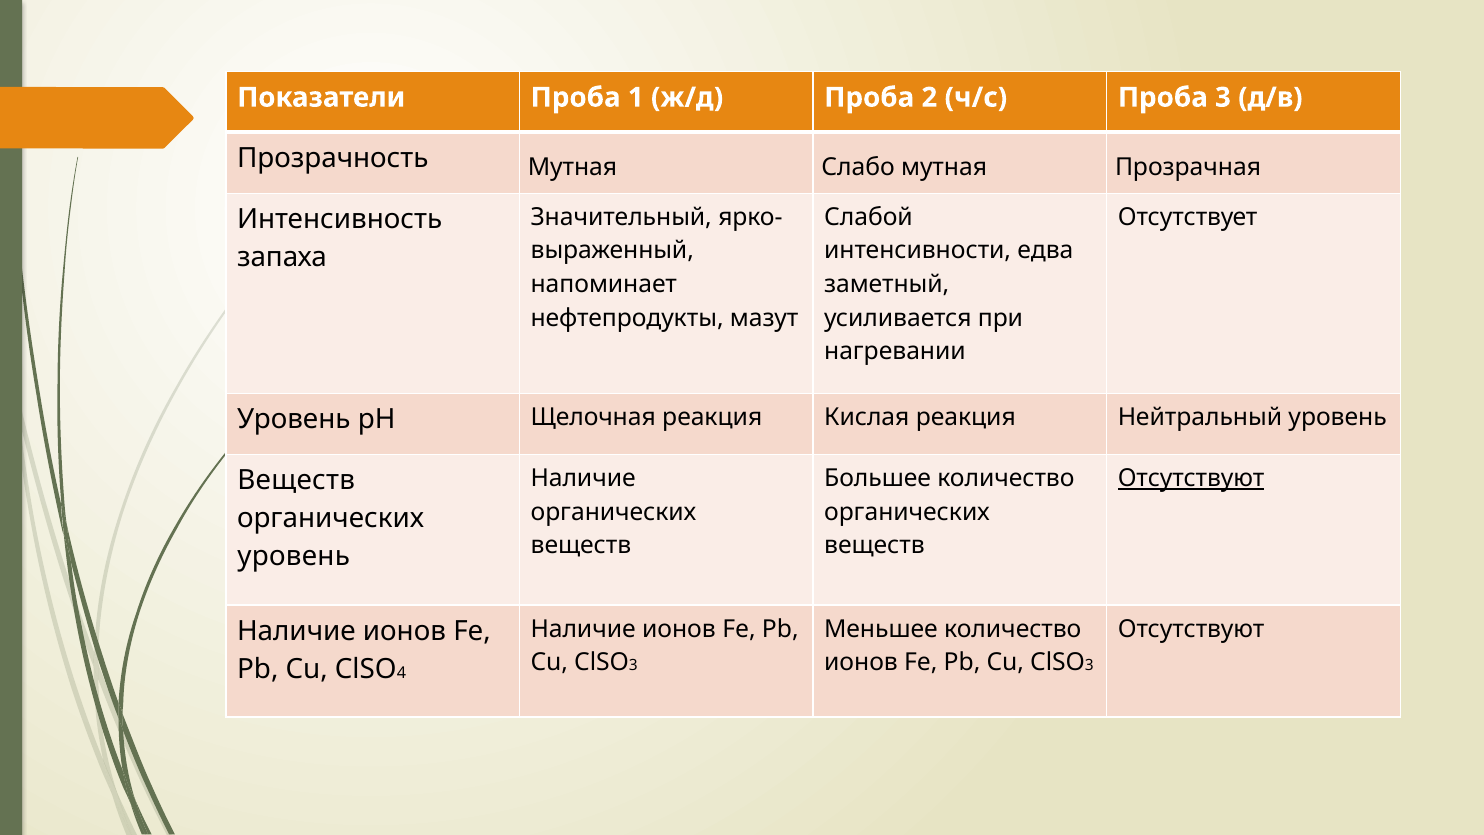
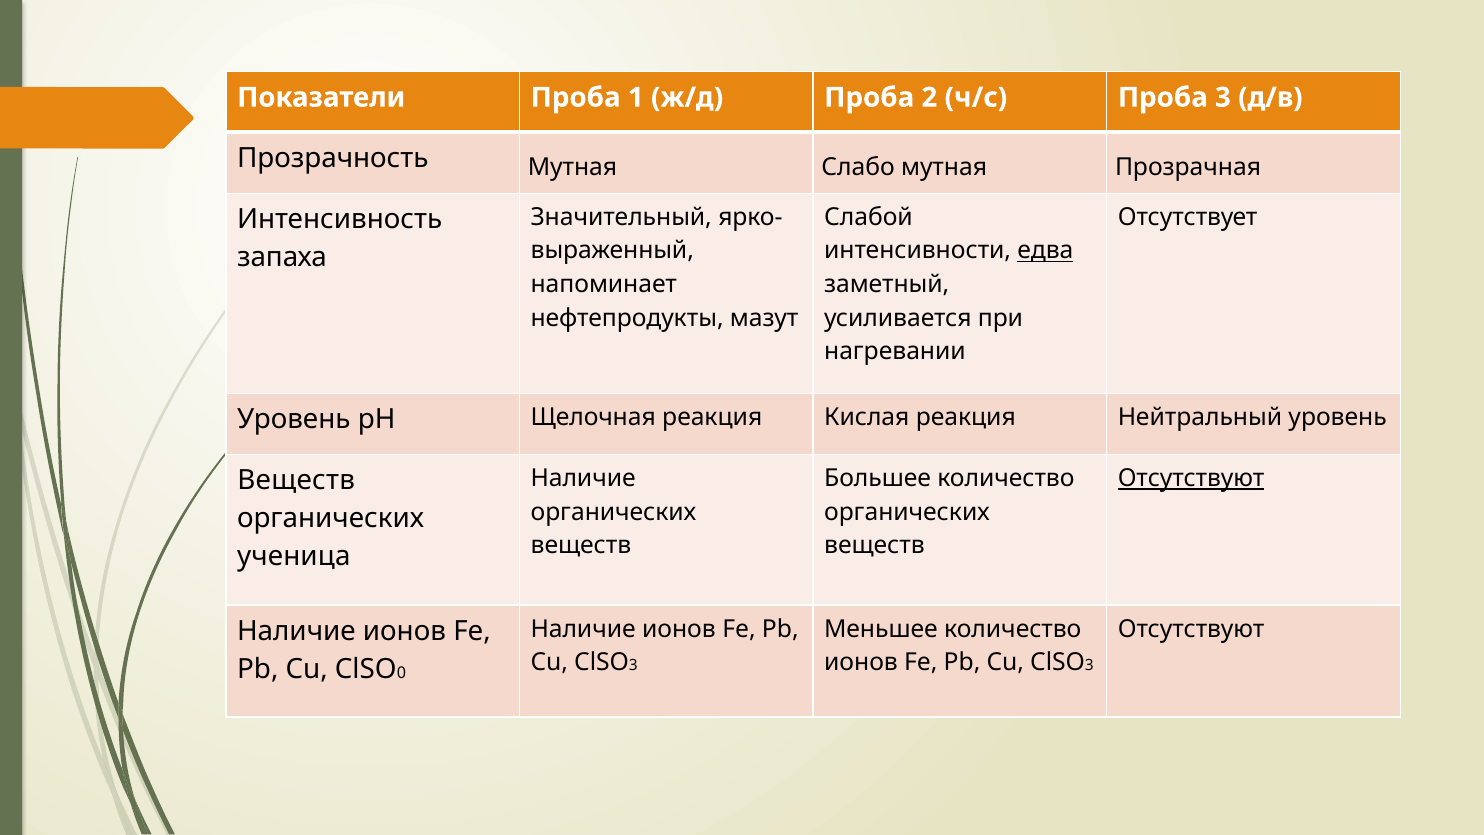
едва underline: none -> present
уровень at (294, 556): уровень -> ученица
4: 4 -> 0
